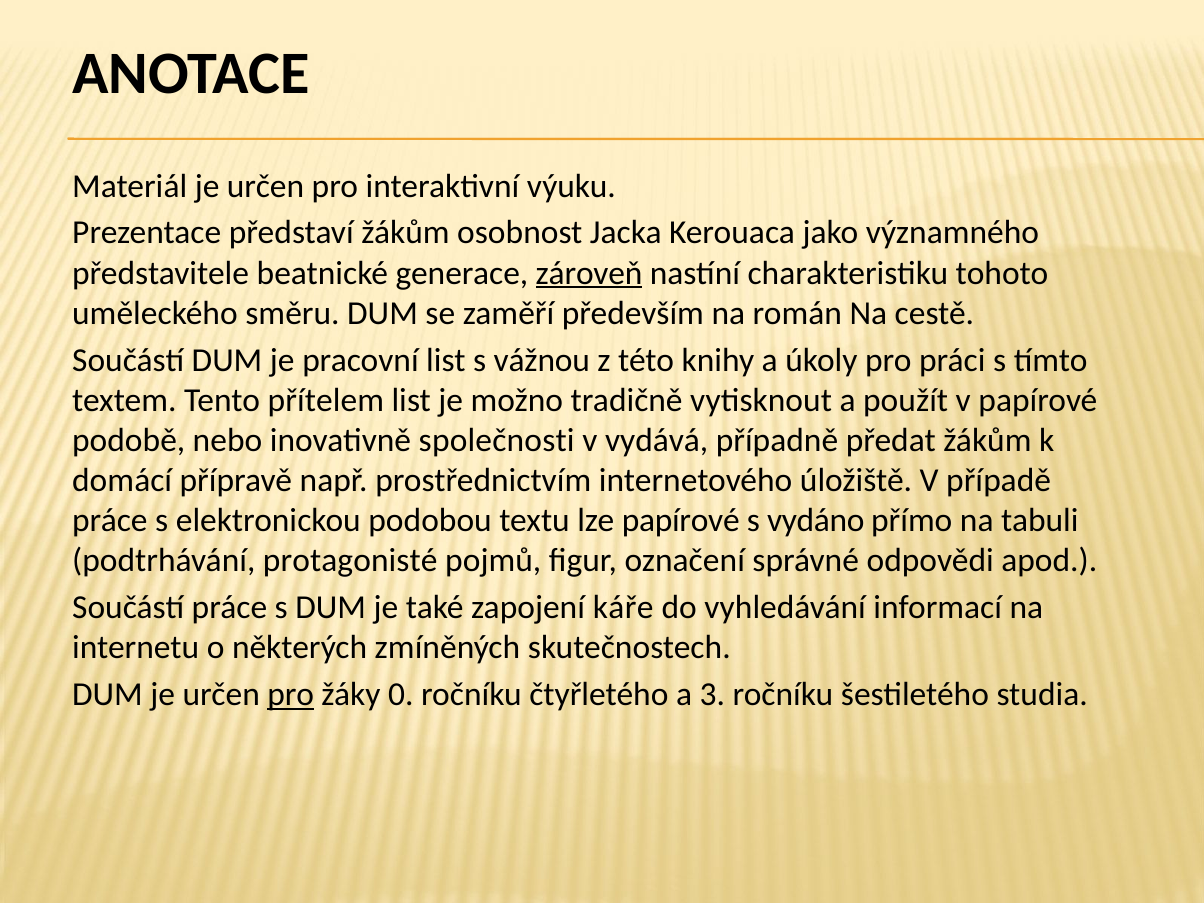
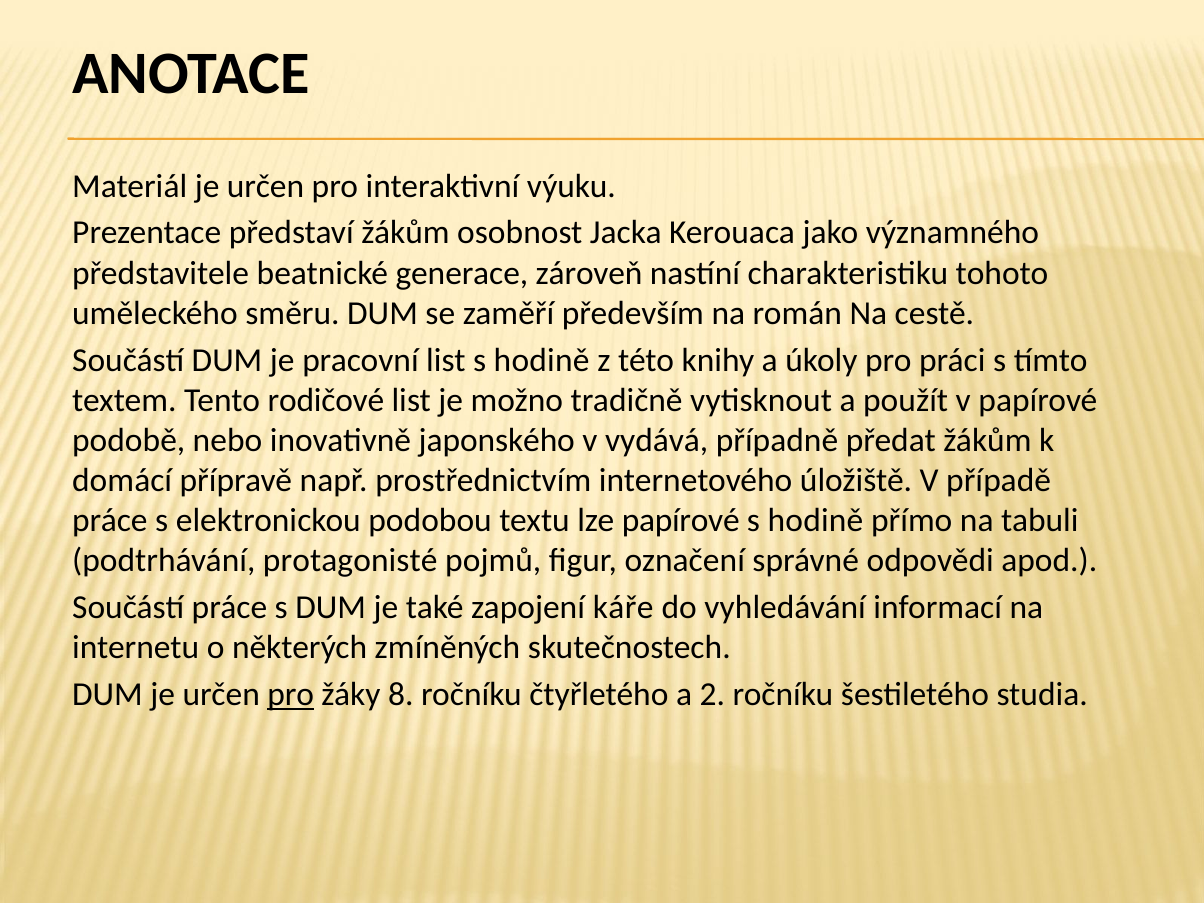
zároveň underline: present -> none
list s vážnou: vážnou -> hodině
přítelem: přítelem -> rodičové
společnosti: společnosti -> japonského
vydáno at (816, 521): vydáno -> hodině
0: 0 -> 8
3: 3 -> 2
